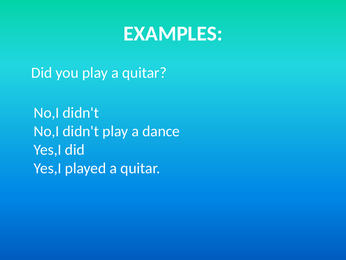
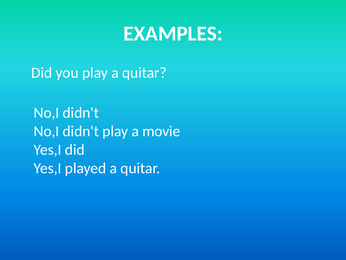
dance: dance -> movie
